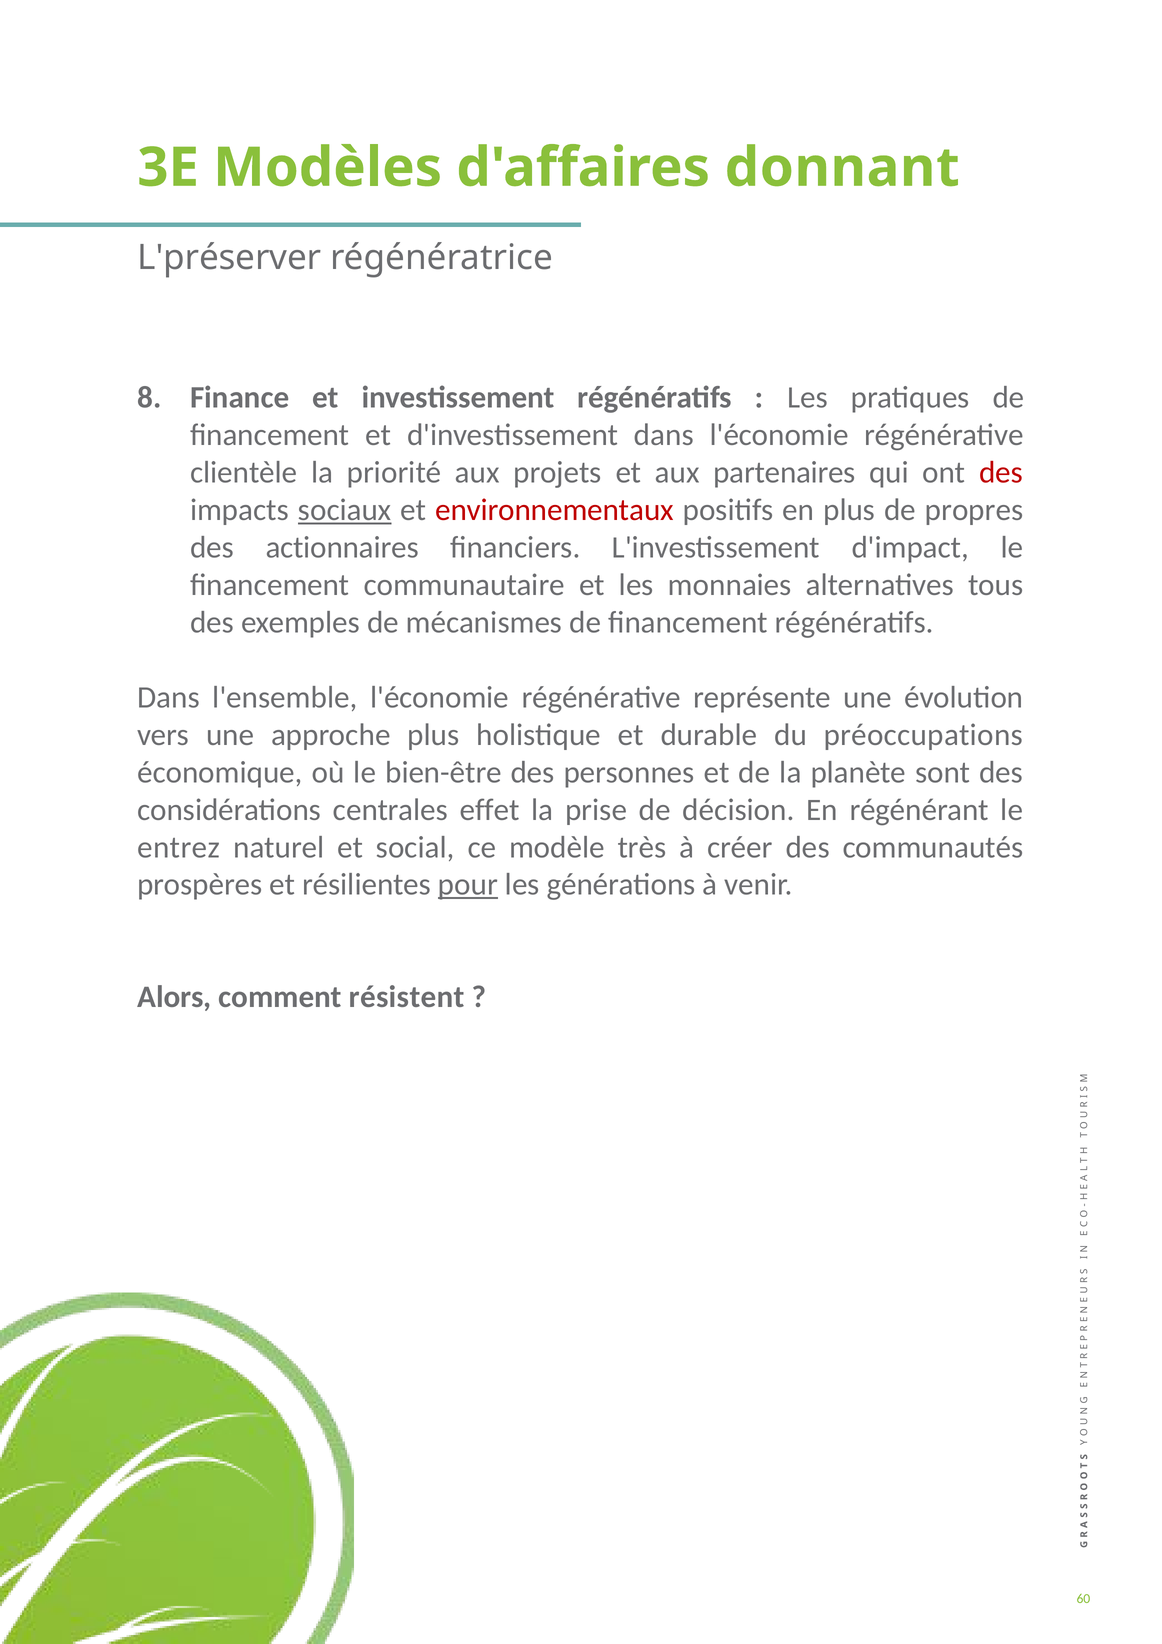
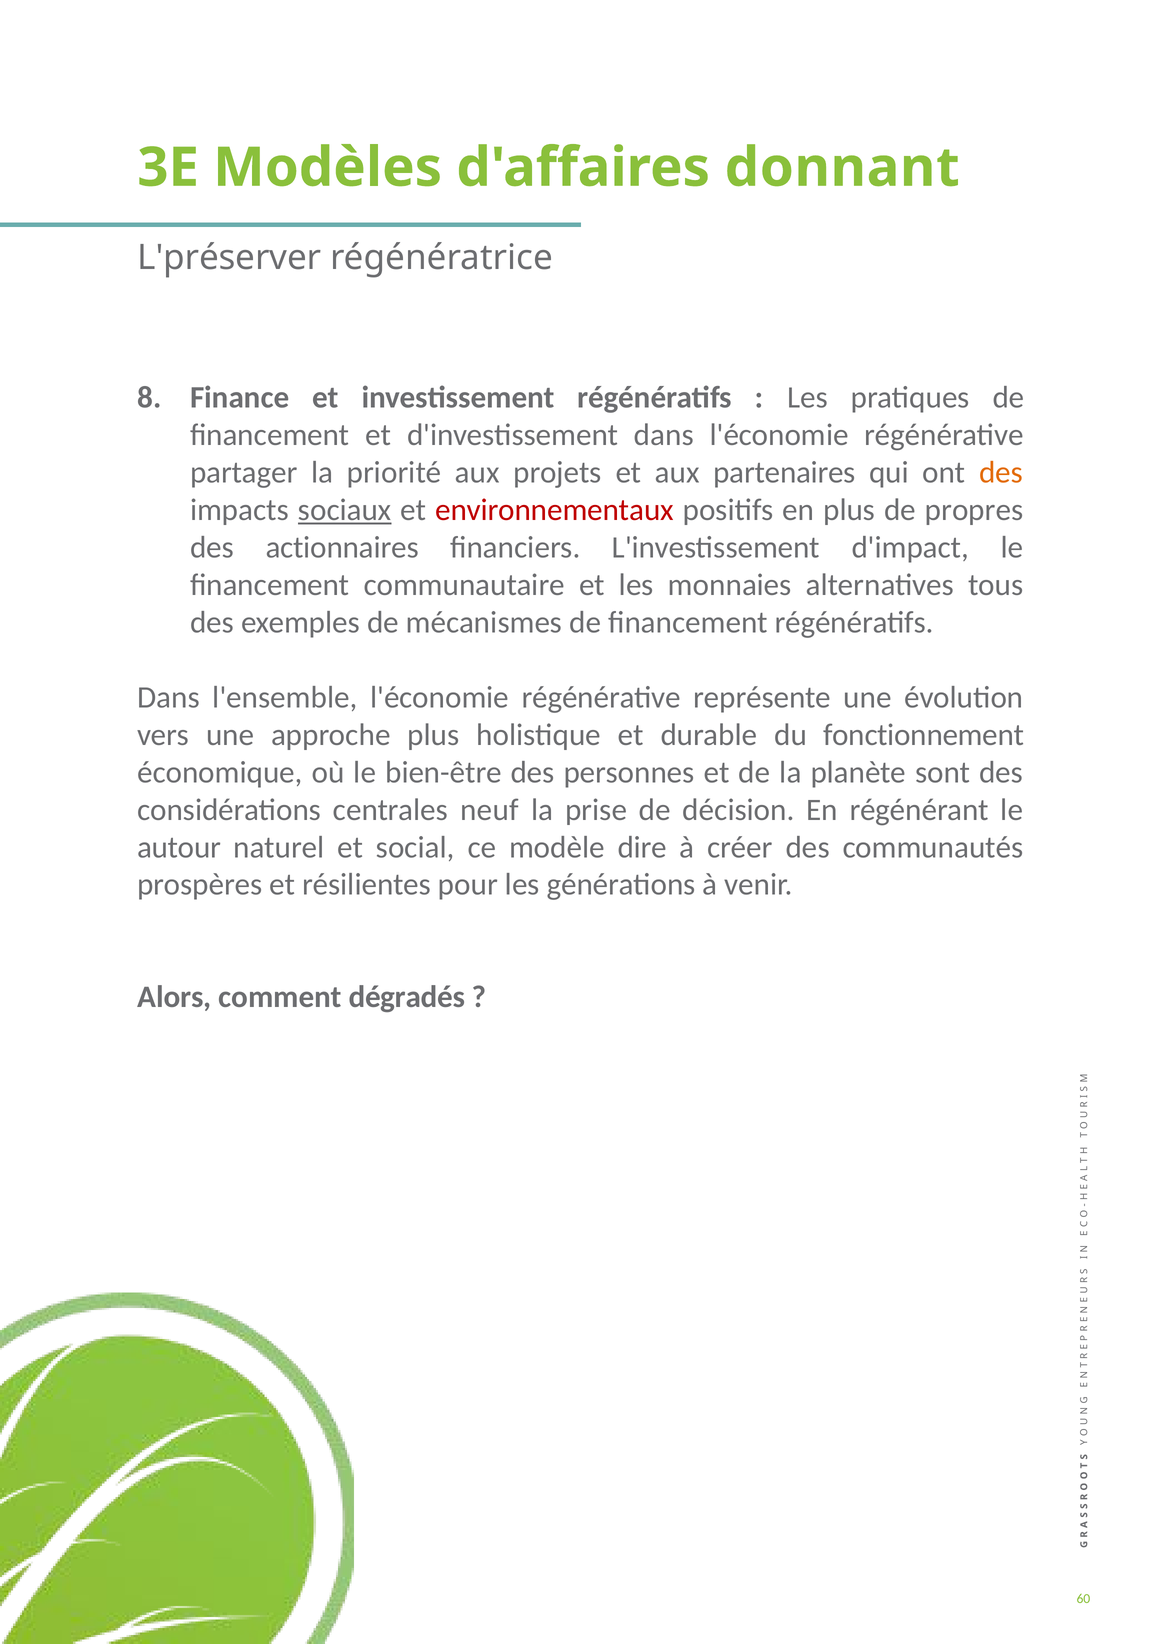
clientèle: clientèle -> partager
des at (1001, 472) colour: red -> orange
préoccupations: préoccupations -> fonctionnement
effet: effet -> neuf
entrez: entrez -> autour
très: très -> dire
pour underline: present -> none
résistent: résistent -> dégradés
